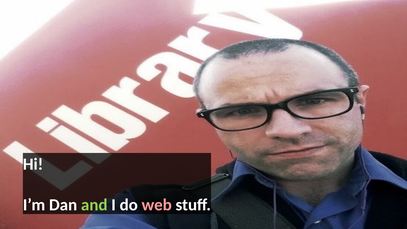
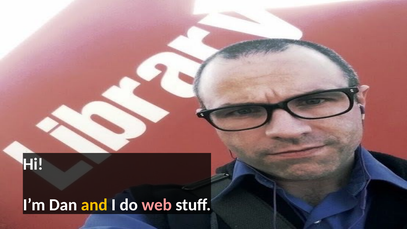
and colour: light green -> yellow
